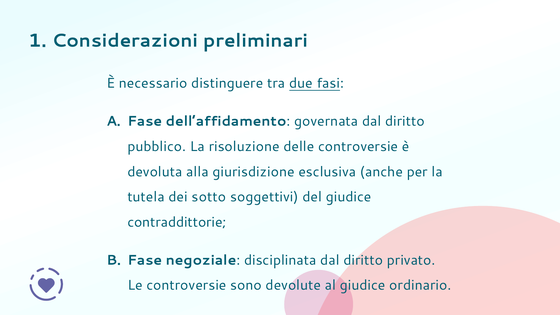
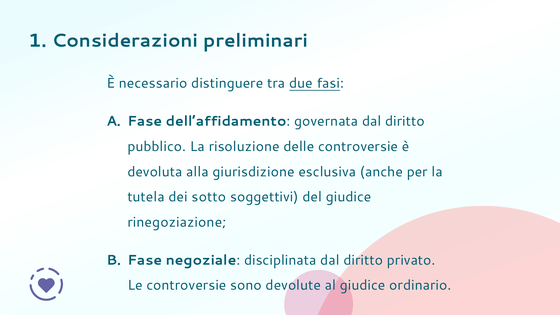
contraddittorie: contraddittorie -> rinegoziazione
